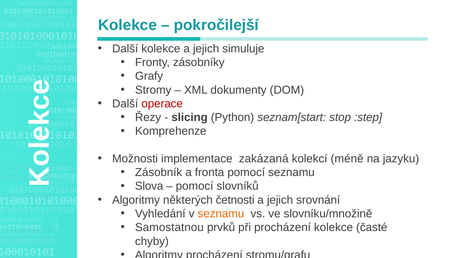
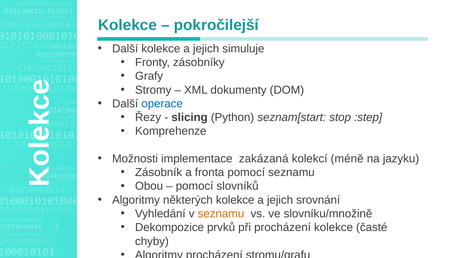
operace colour: red -> blue
Slova: Slova -> Obou
některých četnosti: četnosti -> kolekce
Samostatnou: Samostatnou -> Dekompozice
